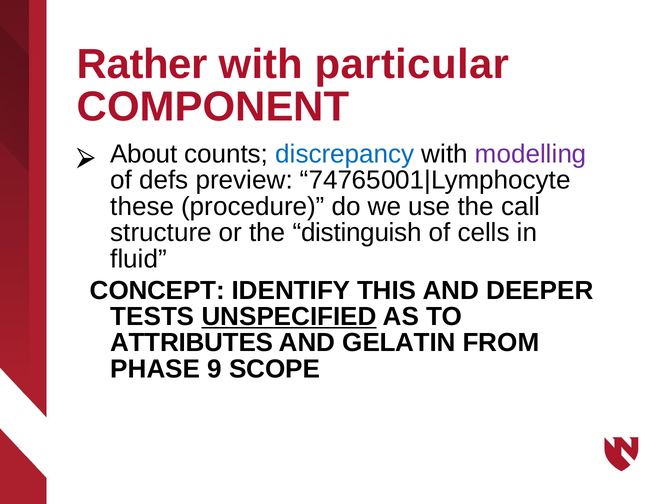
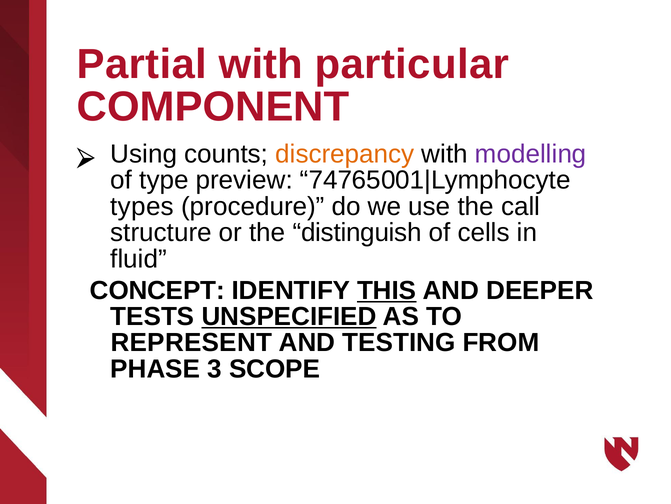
Rather: Rather -> Partial
About: About -> Using
discrepancy colour: blue -> orange
defs: defs -> type
these: these -> types
THIS underline: none -> present
ATTRIBUTES: ATTRIBUTES -> REPRESENT
GELATIN: GELATIN -> TESTING
9: 9 -> 3
